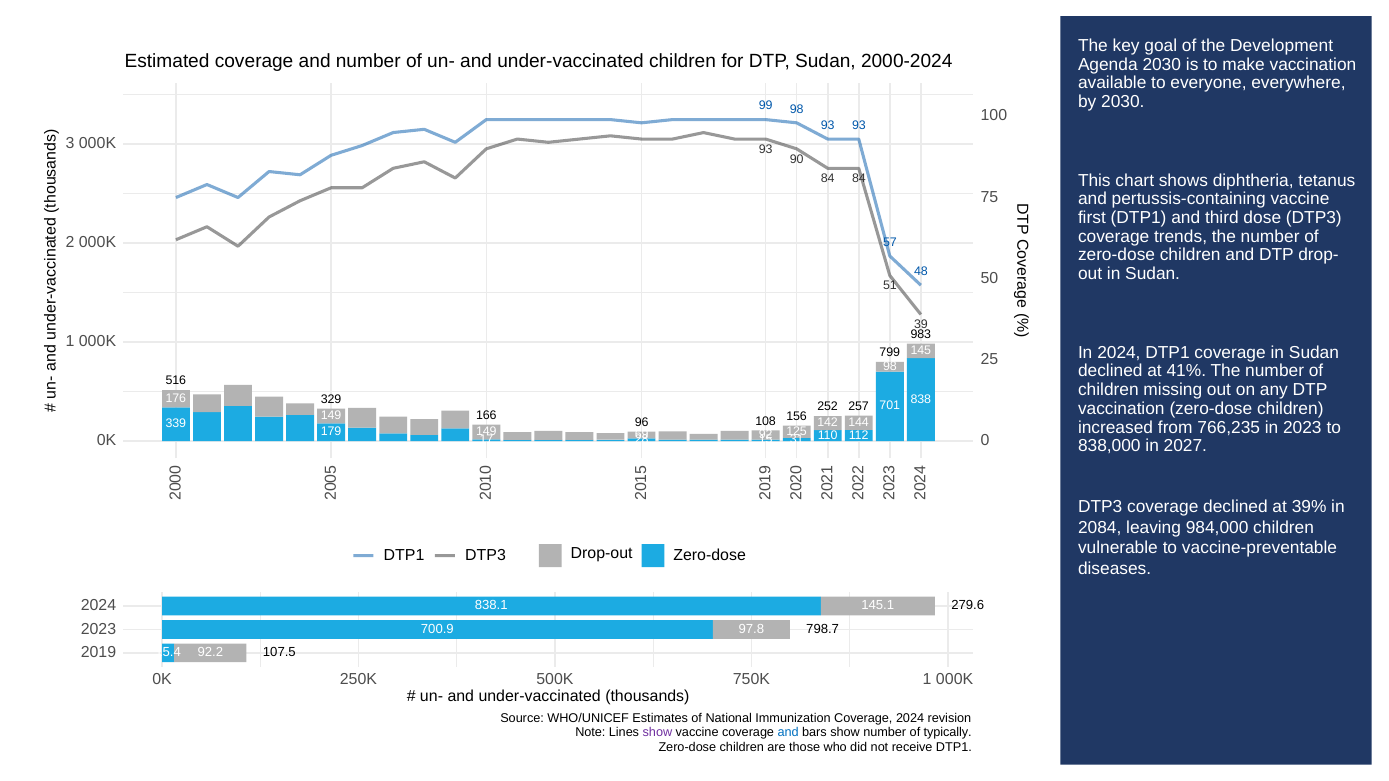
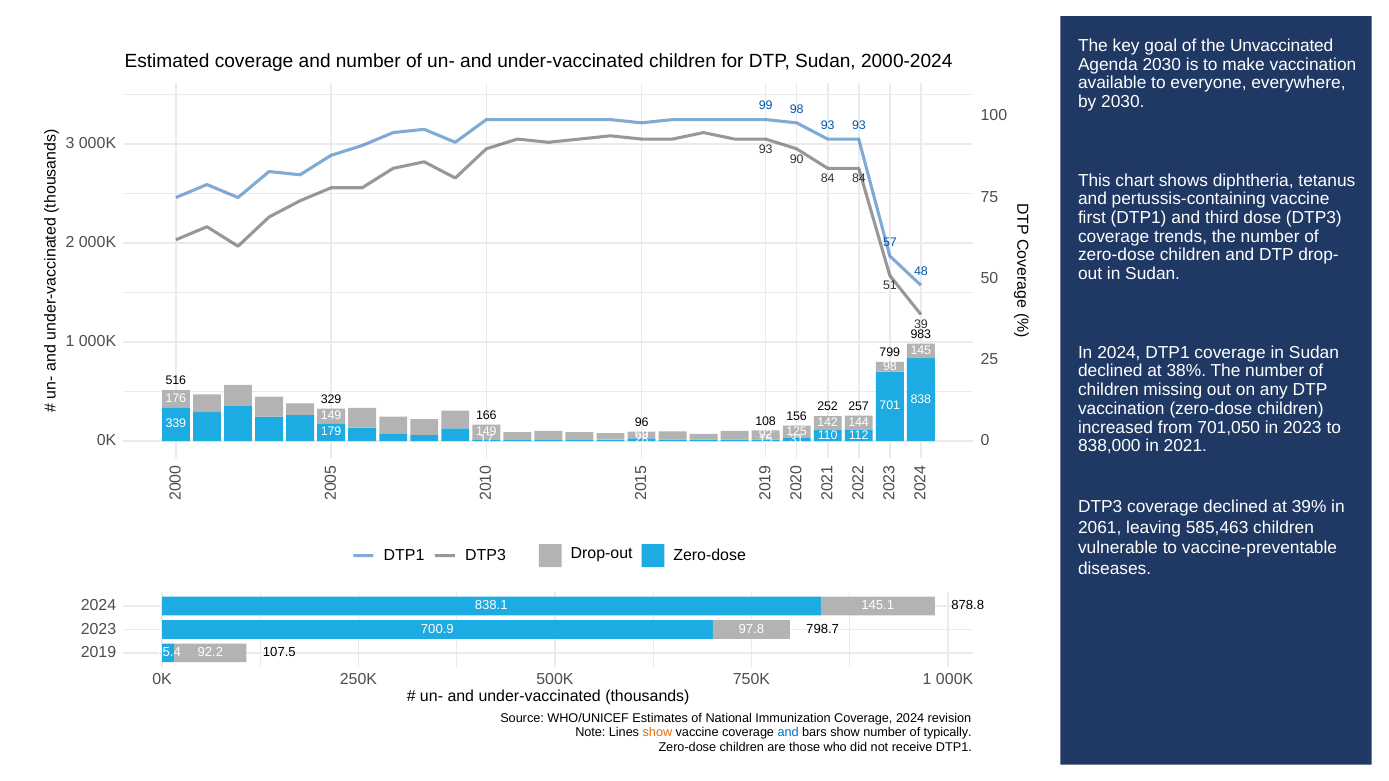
Development: Development -> Unvaccinated
41%: 41% -> 38%
766,235: 766,235 -> 701,050
2027: 2027 -> 2021
2084: 2084 -> 2061
984,000: 984,000 -> 585,463
279.6: 279.6 -> 878.8
show at (657, 732) colour: purple -> orange
